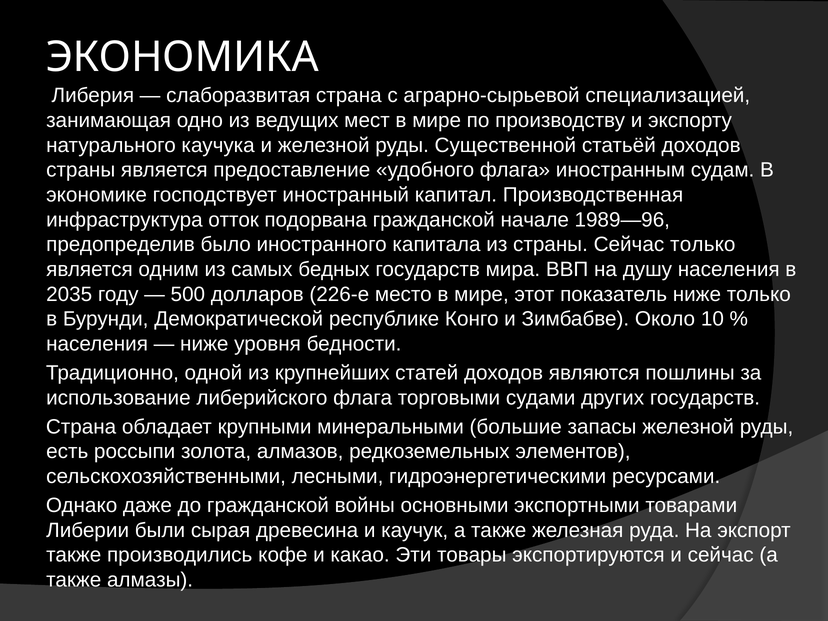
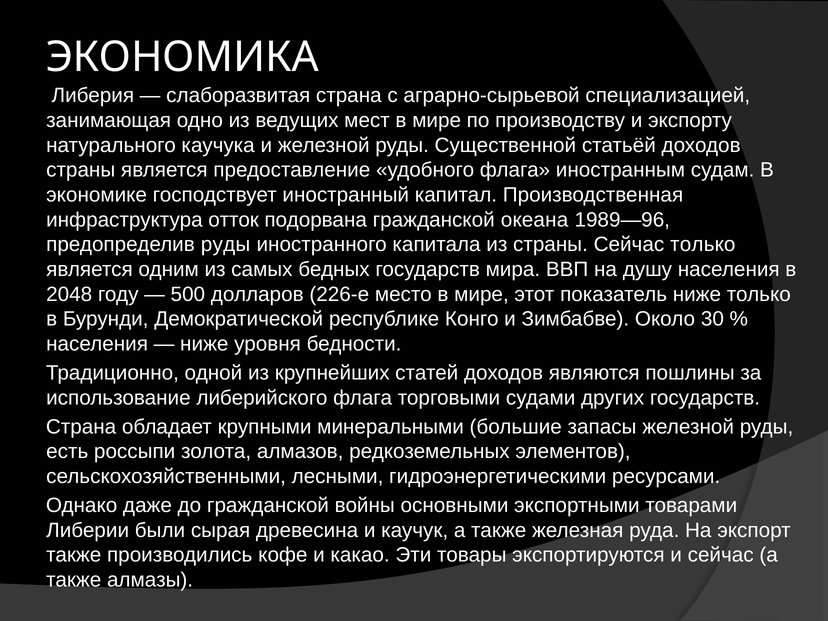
начале: начале -> океана
предопределив было: было -> руды
2035: 2035 -> 2048
10: 10 -> 30
